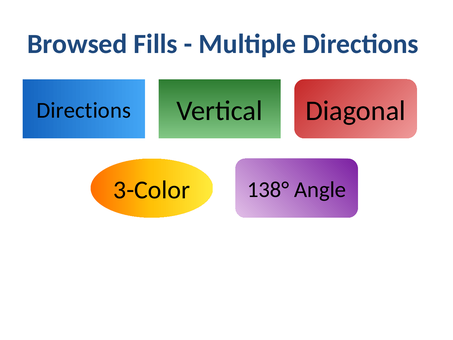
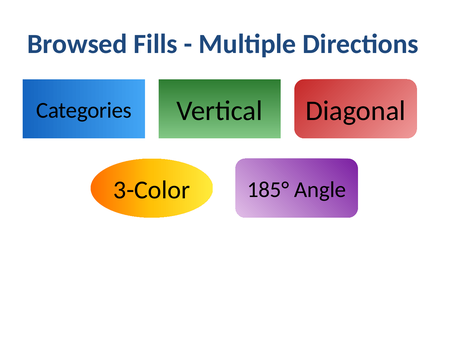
Directions at (84, 110): Directions -> Categories
138°: 138° -> 185°
